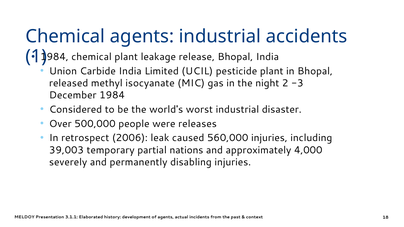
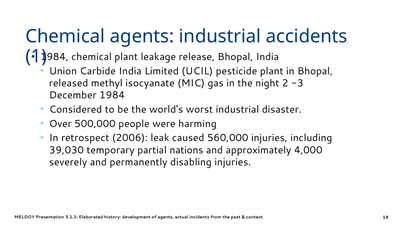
releases: releases -> harming
39,003: 39,003 -> 39,030
